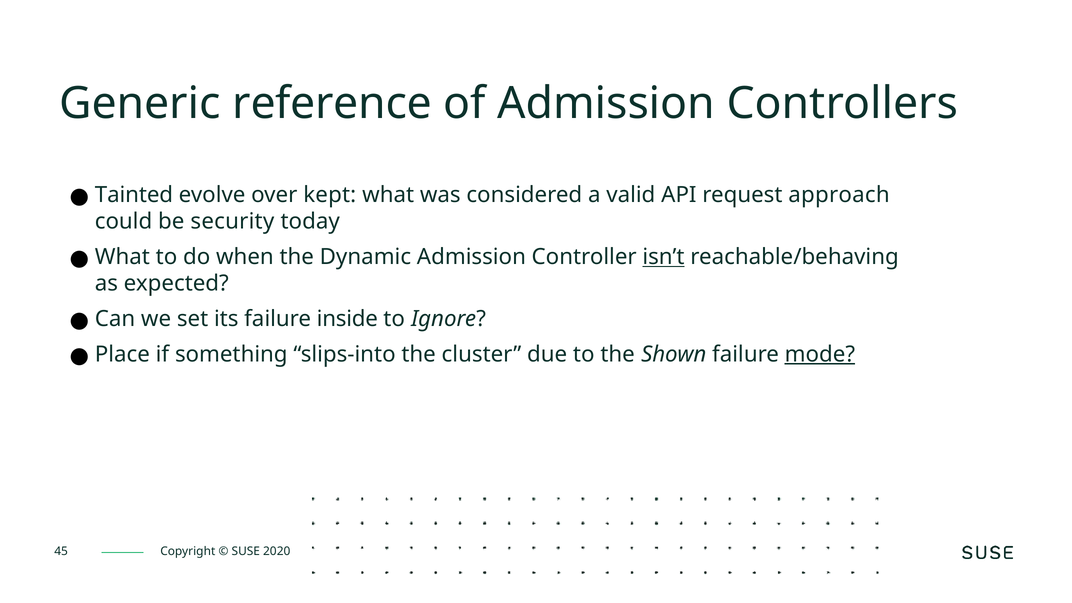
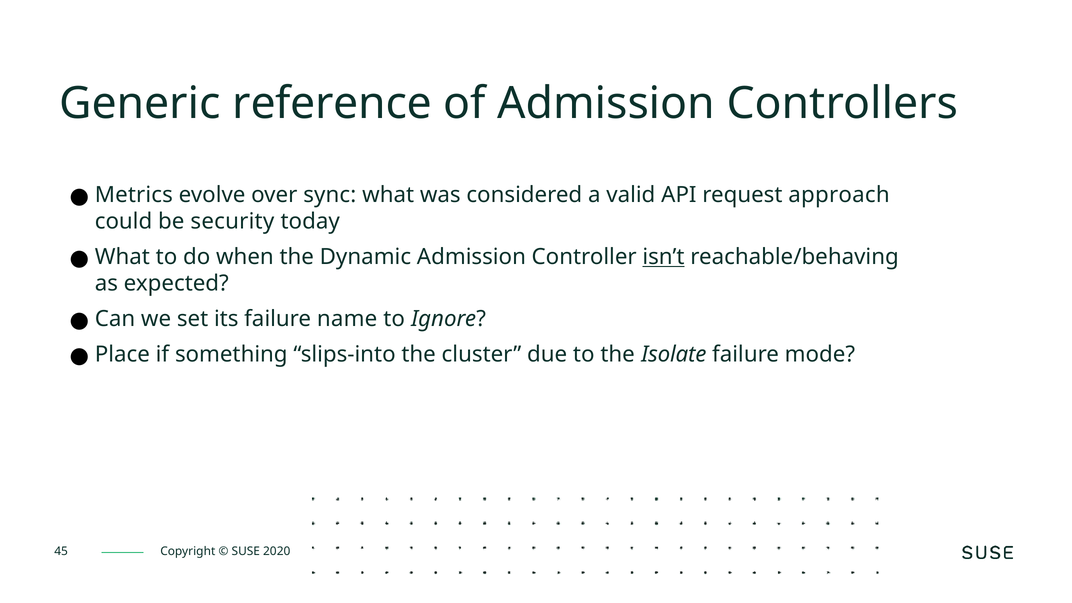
Tainted: Tainted -> Metrics
kept: kept -> sync
inside: inside -> name
Shown: Shown -> Isolate
mode underline: present -> none
